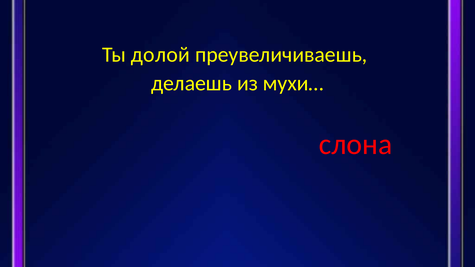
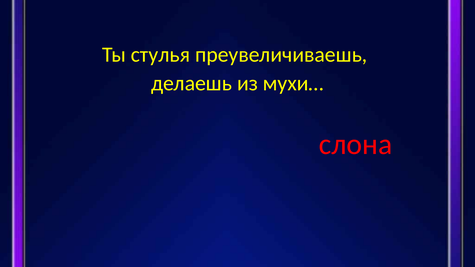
долой: долой -> стулья
